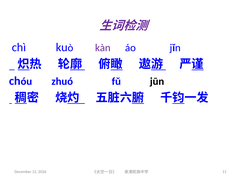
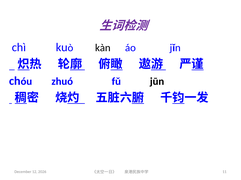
kàn colour: purple -> black
